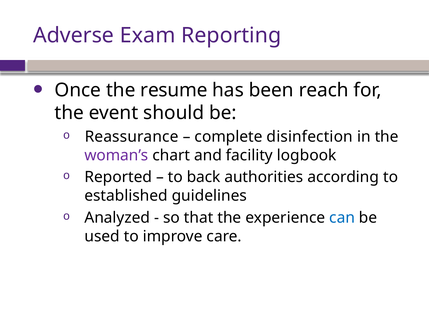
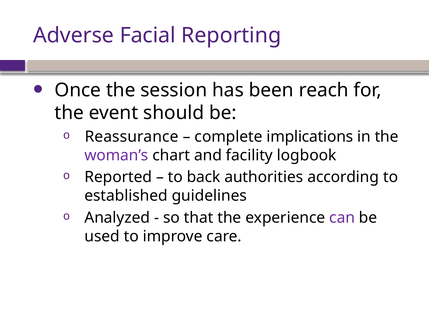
Exam: Exam -> Facial
resume: resume -> session
disinfection: disinfection -> implications
can colour: blue -> purple
